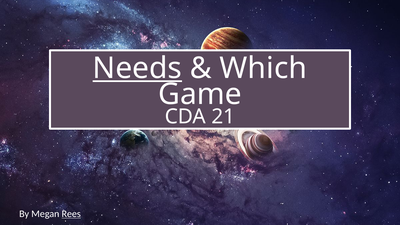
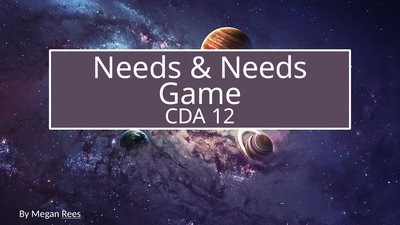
Needs at (137, 68) underline: present -> none
Which at (263, 68): Which -> Needs
21: 21 -> 12
